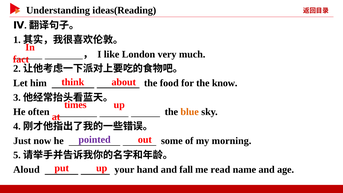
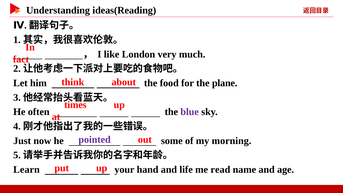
know: know -> plane
blue colour: orange -> purple
Aloud: Aloud -> Learn
fall: fall -> life
